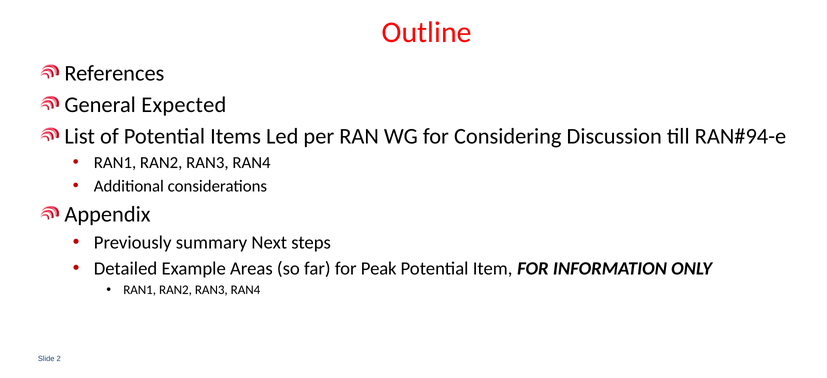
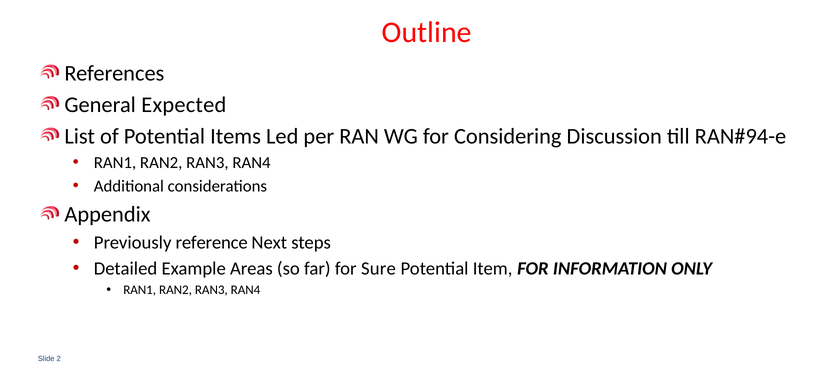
summary: summary -> reference
Peak: Peak -> Sure
